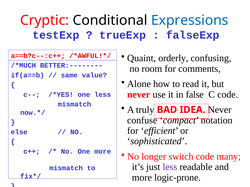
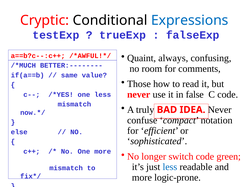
orderly: orderly -> always
Alone: Alone -> Those
many: many -> green
less at (170, 167) colour: purple -> blue
